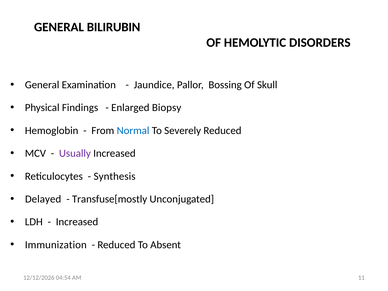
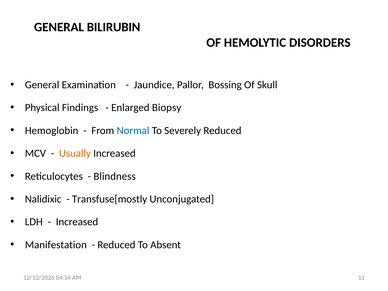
Usually colour: purple -> orange
Synthesis: Synthesis -> Blindness
Delayed: Delayed -> Nalidixic
Immunization: Immunization -> Manifestation
